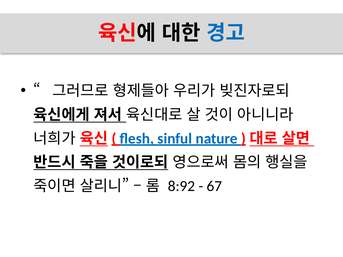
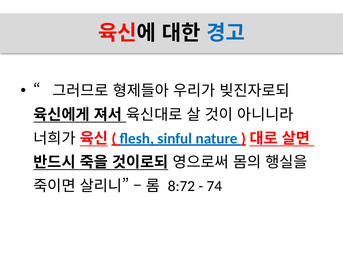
8:92: 8:92 -> 8:72
67: 67 -> 74
